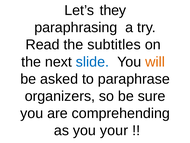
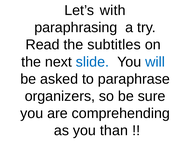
they: they -> with
will colour: orange -> blue
your: your -> than
